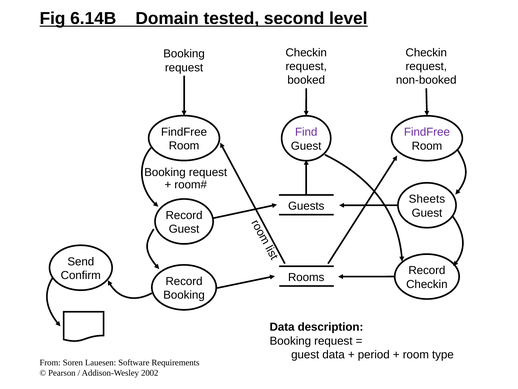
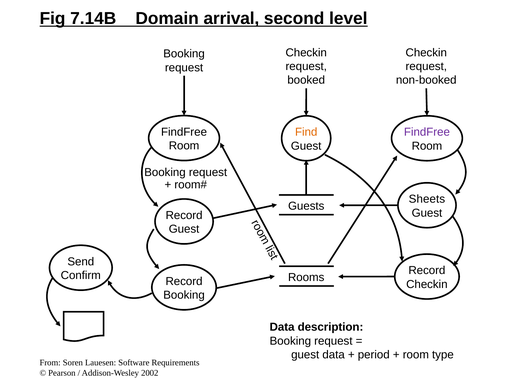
6.14B: 6.14B -> 7.14B
tested: tested -> arrival
Find colour: purple -> orange
